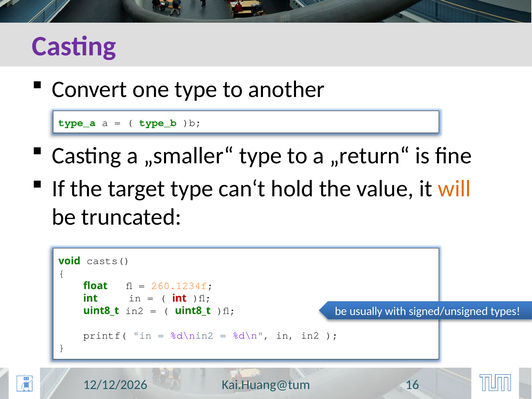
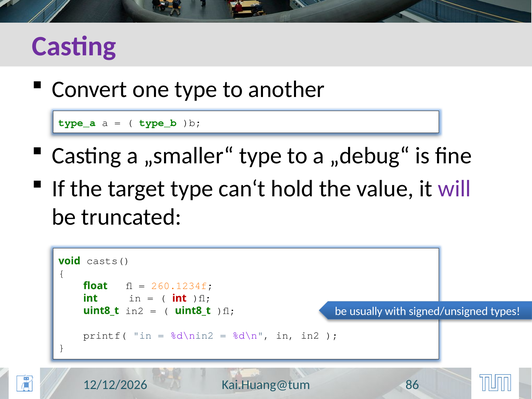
„return“: „return“ -> „debug“
will colour: orange -> purple
16: 16 -> 86
